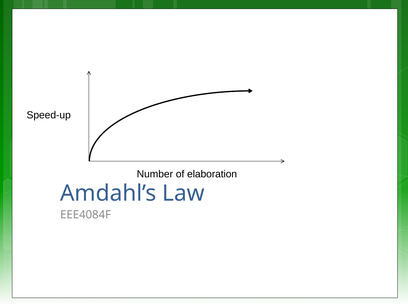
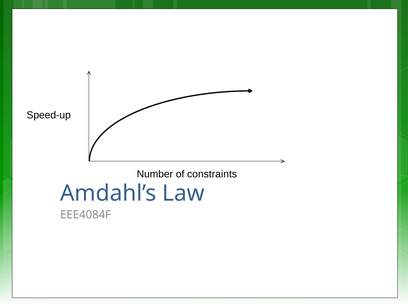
elaboration: elaboration -> constraints
